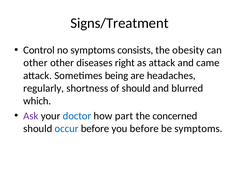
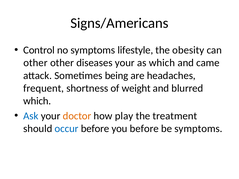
Signs/Treatment: Signs/Treatment -> Signs/Americans
consists: consists -> lifestyle
diseases right: right -> your
as attack: attack -> which
regularly: regularly -> frequent
of should: should -> weight
Ask colour: purple -> blue
doctor colour: blue -> orange
part: part -> play
concerned: concerned -> treatment
